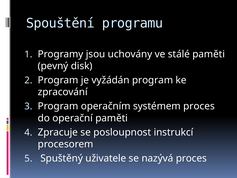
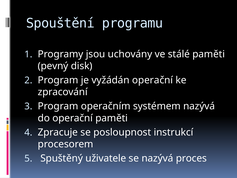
vyžádán program: program -> operační
systémem proces: proces -> nazývá
